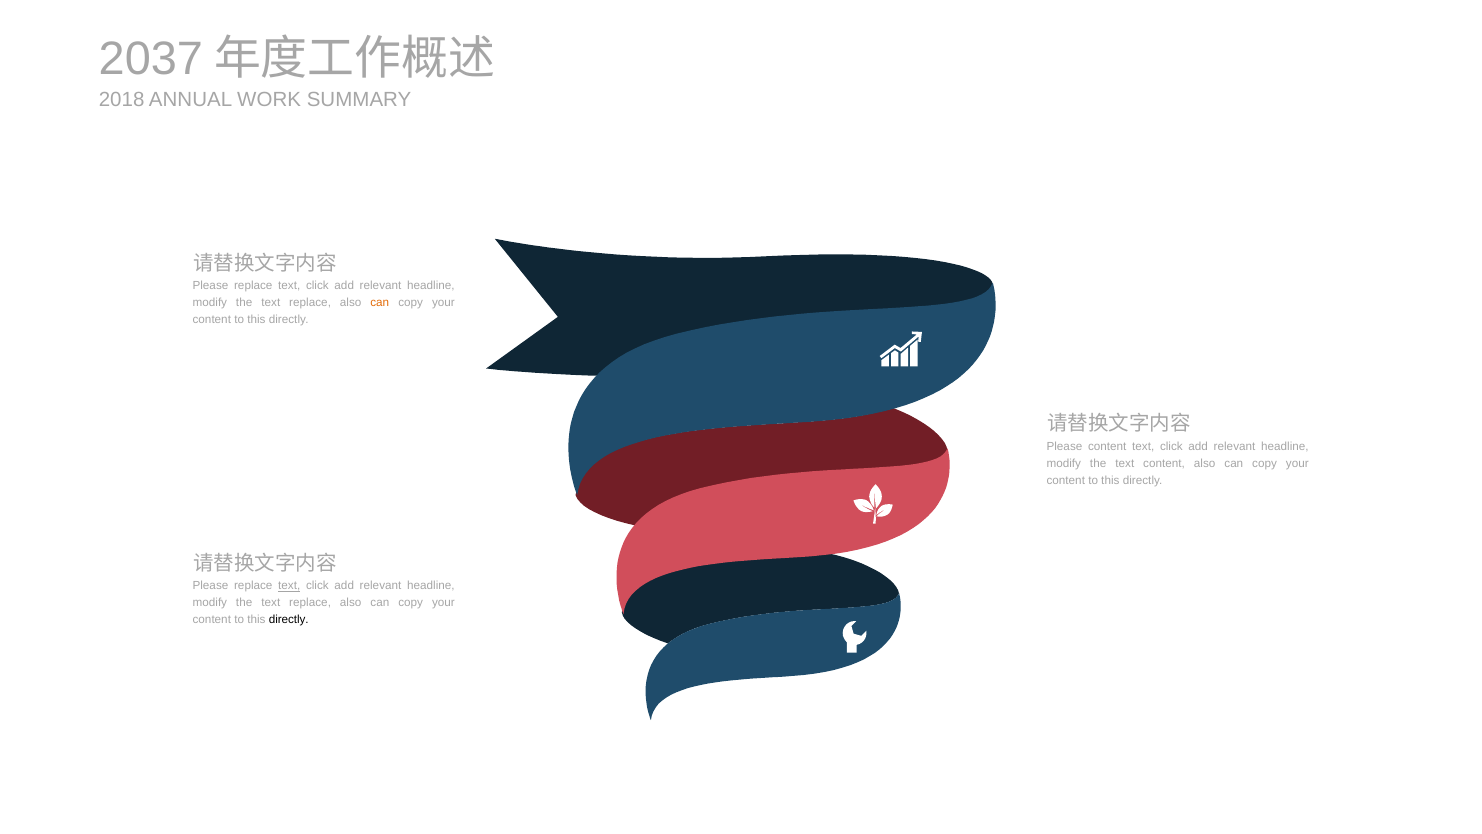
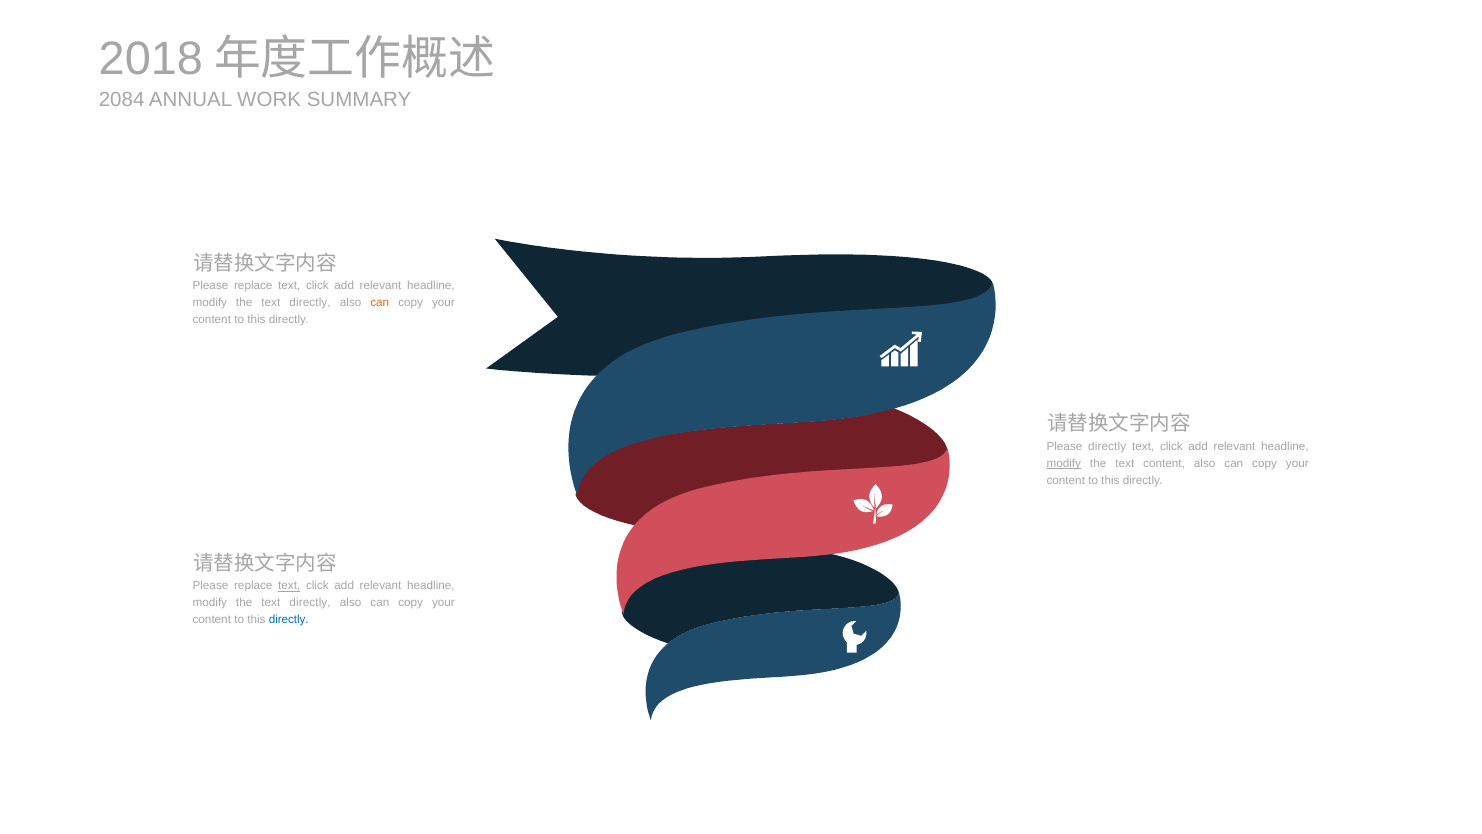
2037: 2037 -> 2018
2018: 2018 -> 2084
replace at (310, 303): replace -> directly
Please content: content -> directly
modify at (1064, 463) underline: none -> present
replace at (310, 603): replace -> directly
directly at (289, 619) colour: black -> blue
